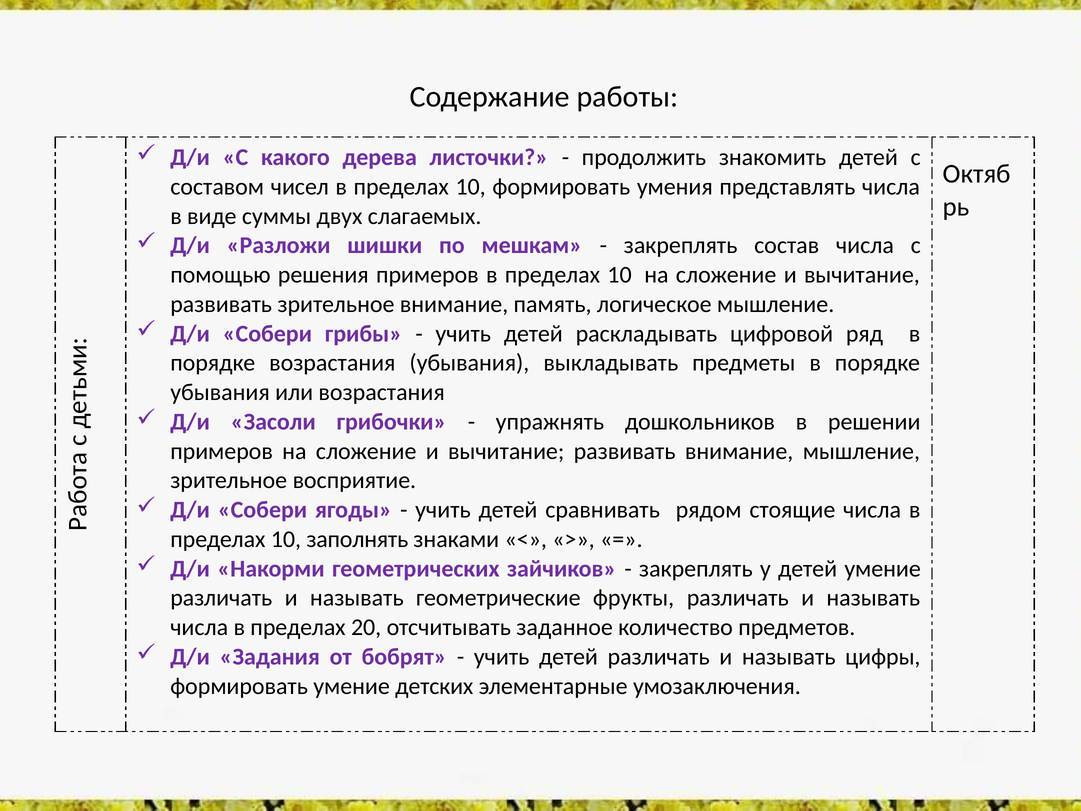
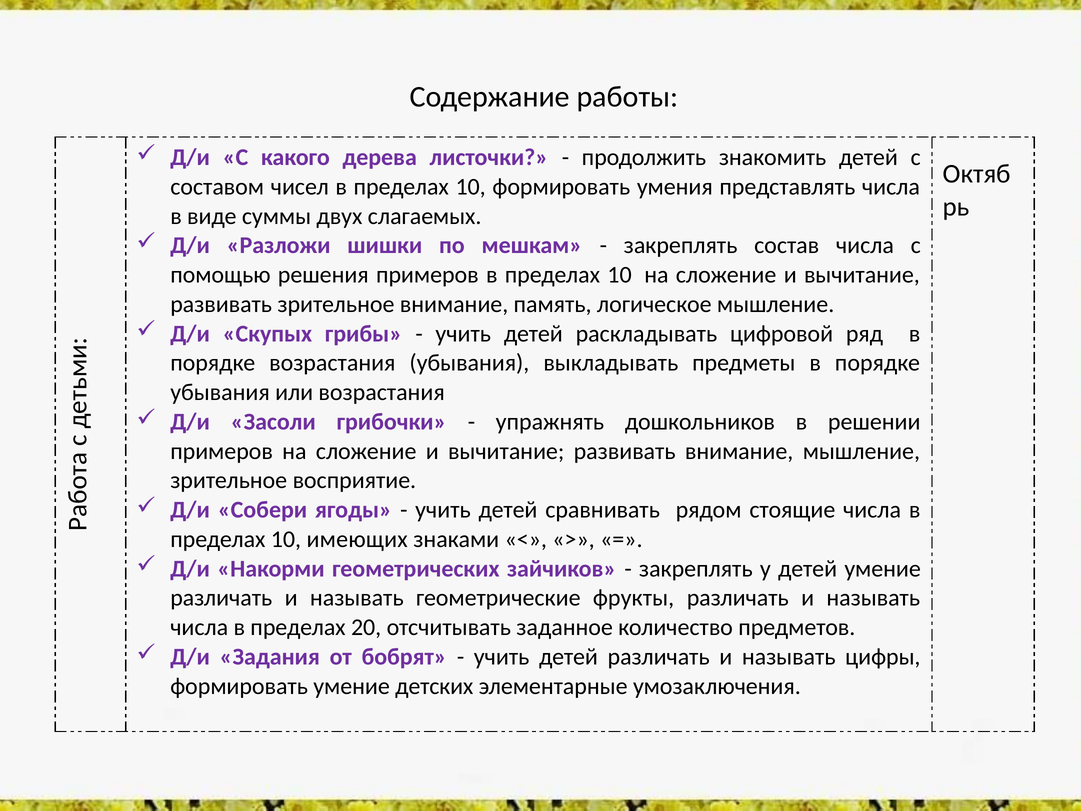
Собери at (267, 333): Собери -> Скупых
заполнять: заполнять -> имеющих
